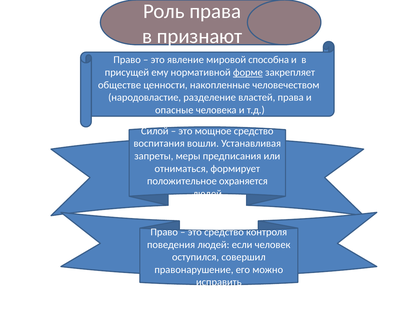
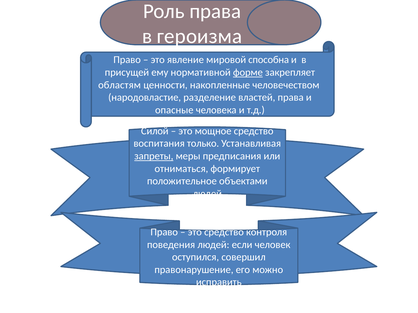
признают: признают -> героизма
обществе: обществе -> областям
вошли: вошли -> только
запреты underline: none -> present
охраняется: охраняется -> объектами
